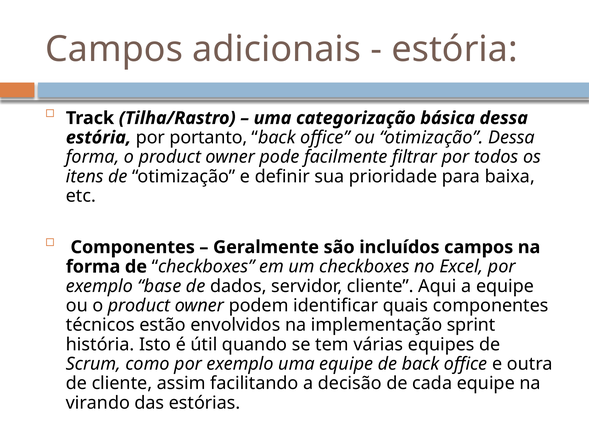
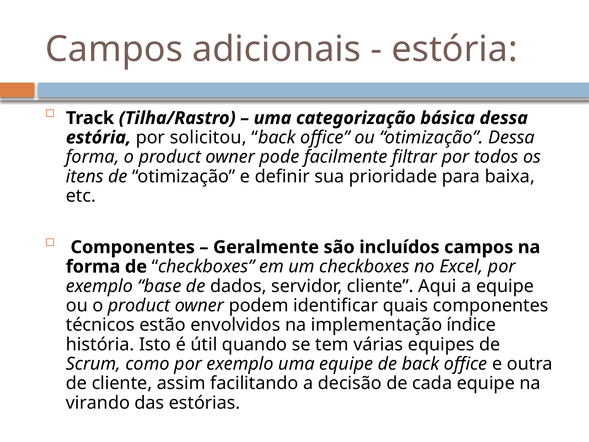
portanto: portanto -> solicitou
sprint: sprint -> índice
